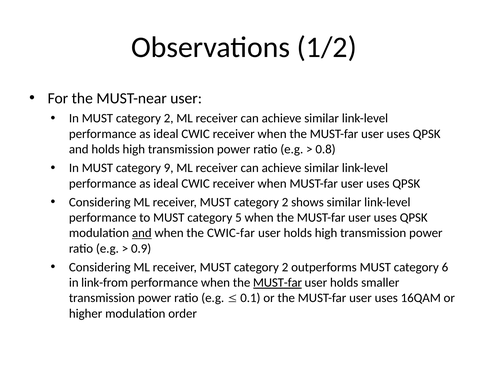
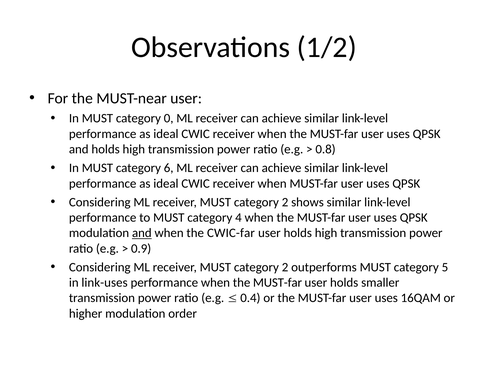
In MUST category 2: 2 -> 0
9: 9 -> 6
5: 5 -> 4
6: 6 -> 5
link-from: link-from -> link-uses
MUST-far at (277, 283) underline: present -> none
0.1: 0.1 -> 0.4
